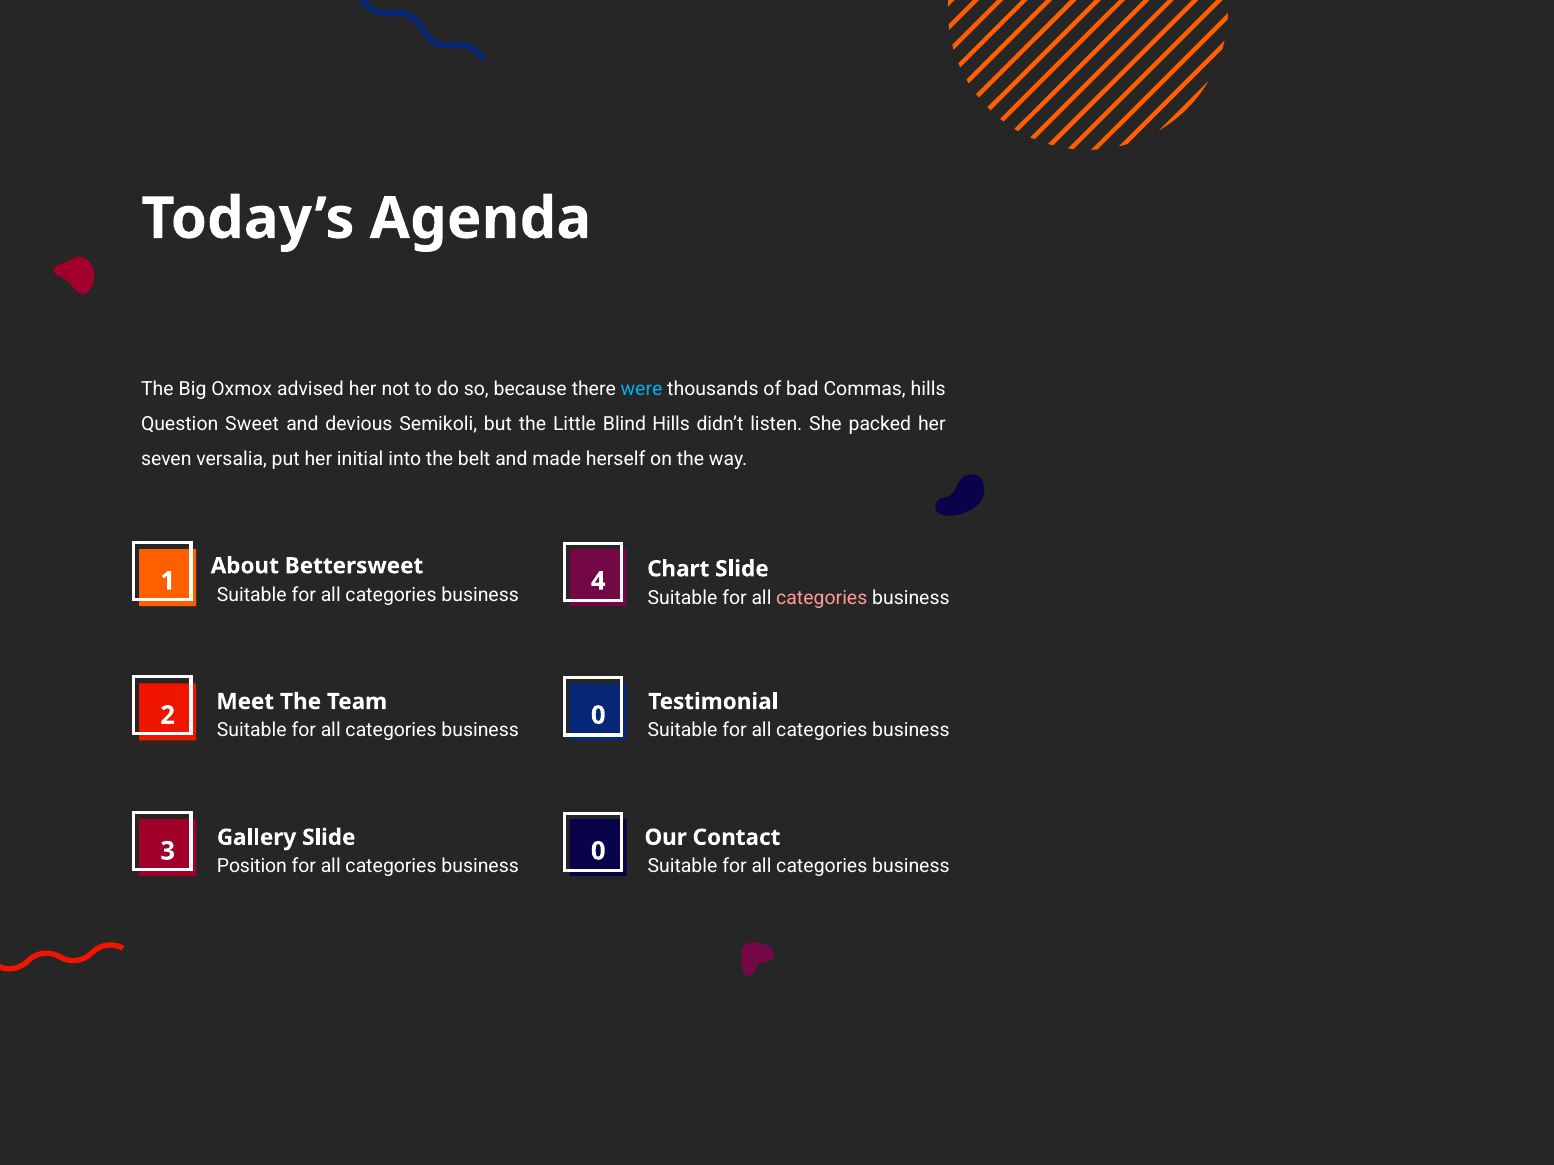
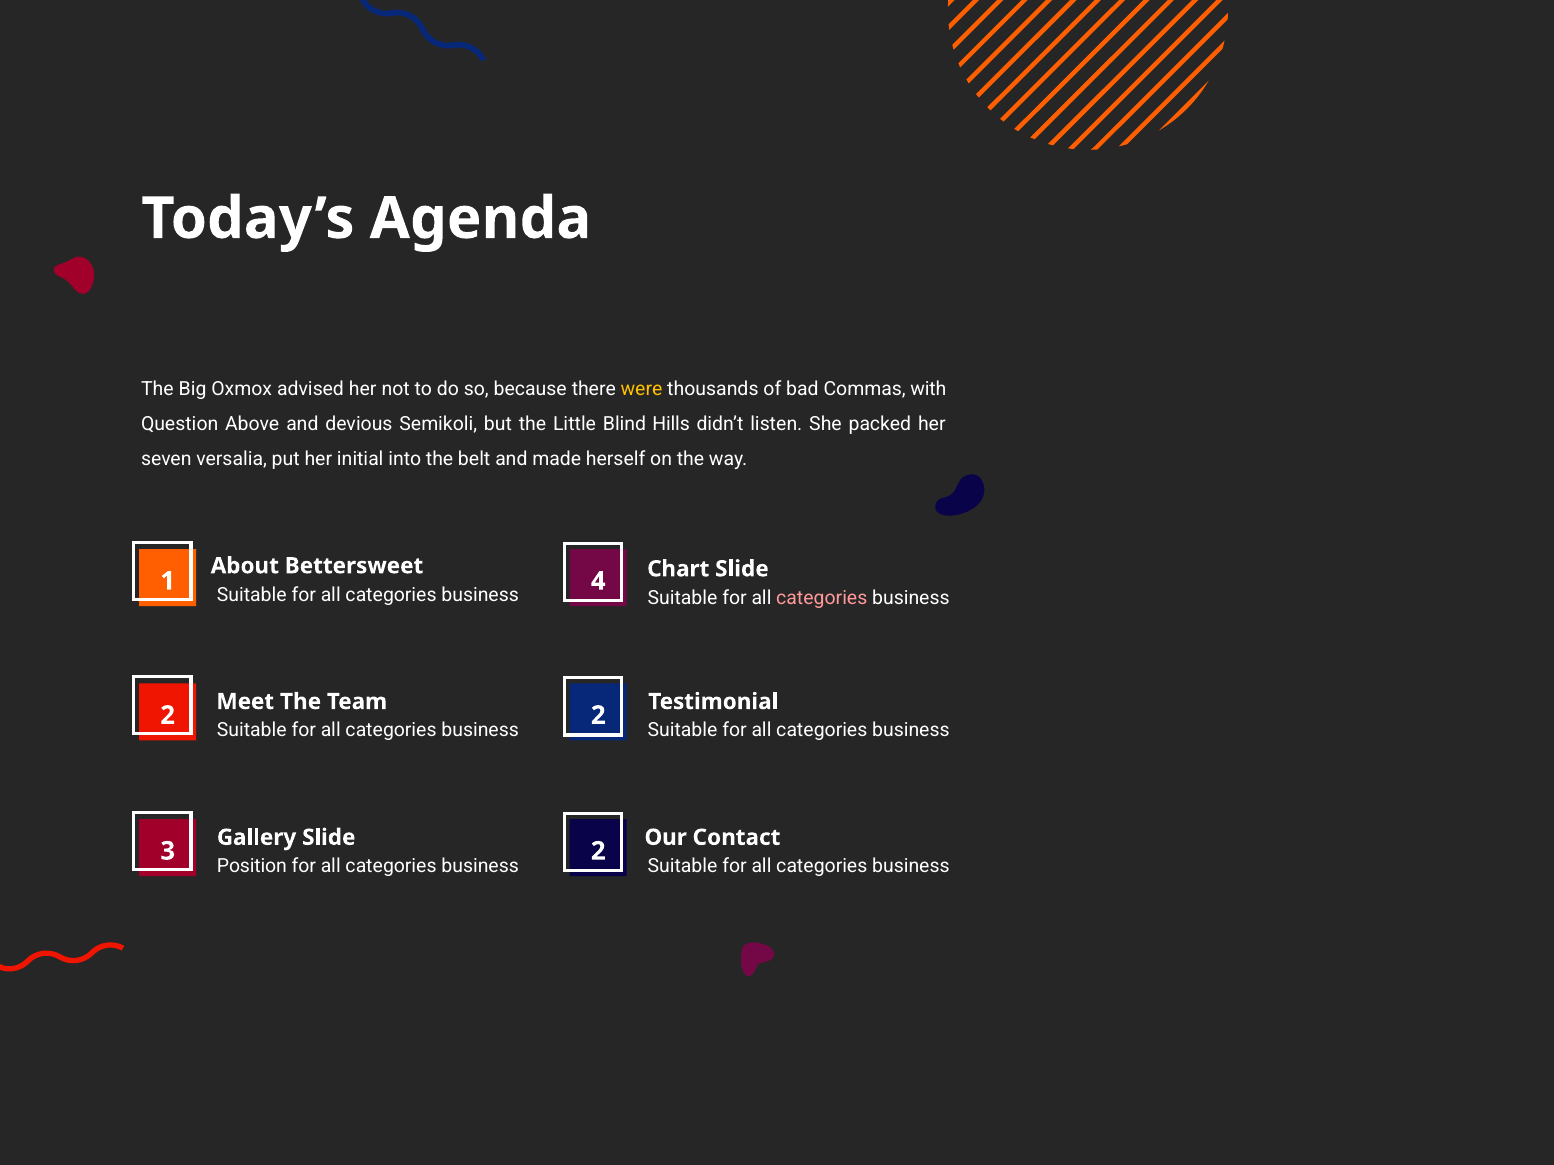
were colour: light blue -> yellow
Commas hills: hills -> with
Sweet: Sweet -> Above
2 0: 0 -> 2
3 0: 0 -> 2
